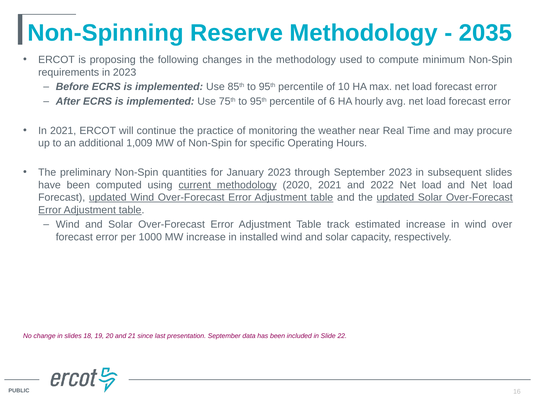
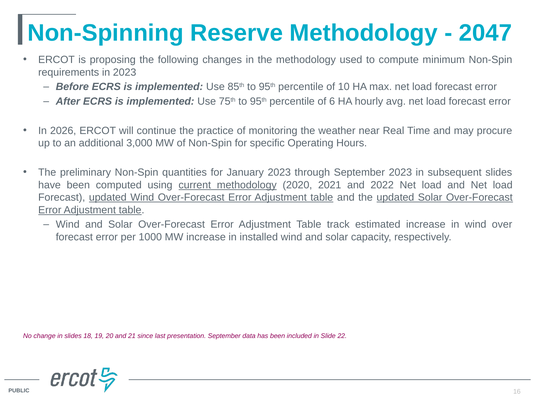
2035: 2035 -> 2047
In 2021: 2021 -> 2026
1,009: 1,009 -> 3,000
